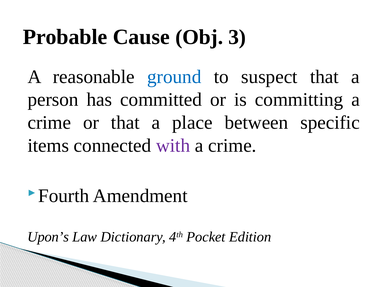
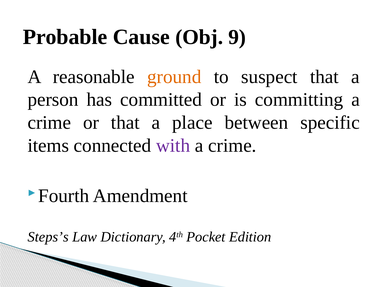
3: 3 -> 9
ground colour: blue -> orange
Upon’s: Upon’s -> Steps’s
